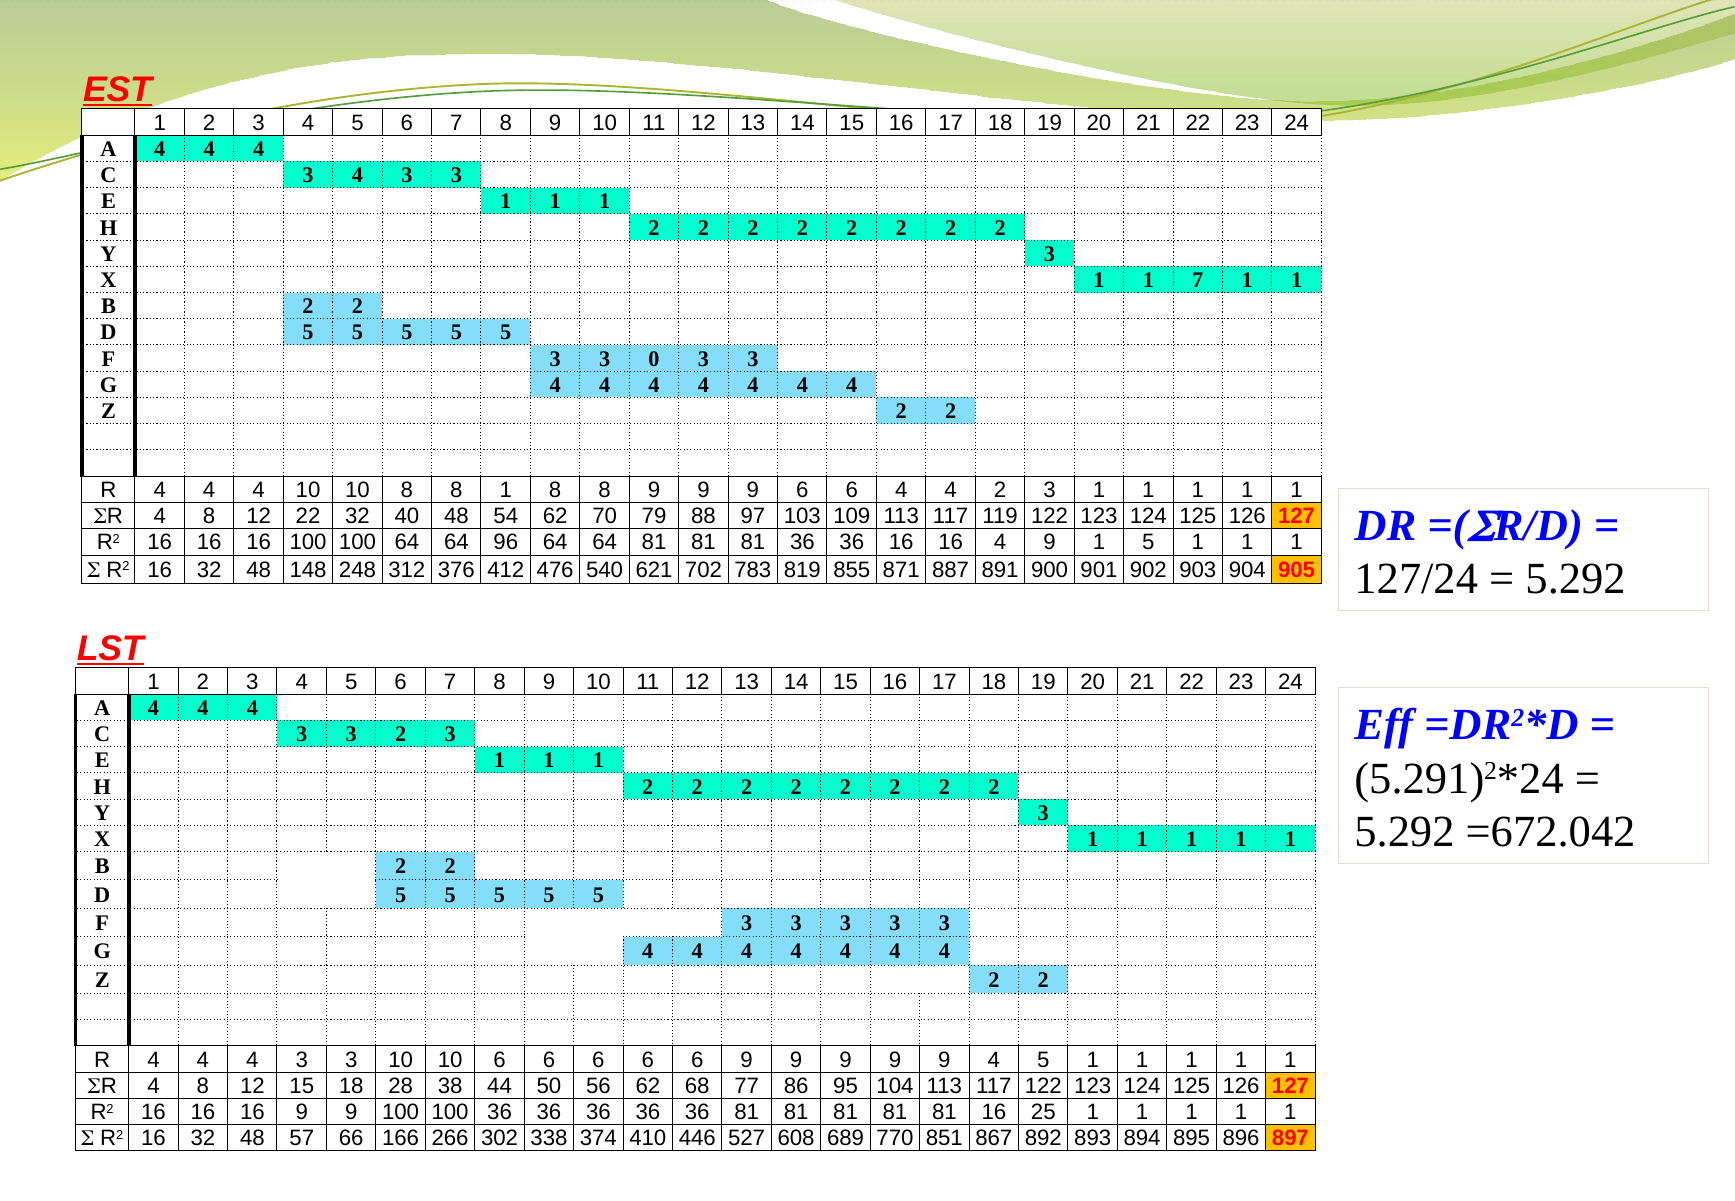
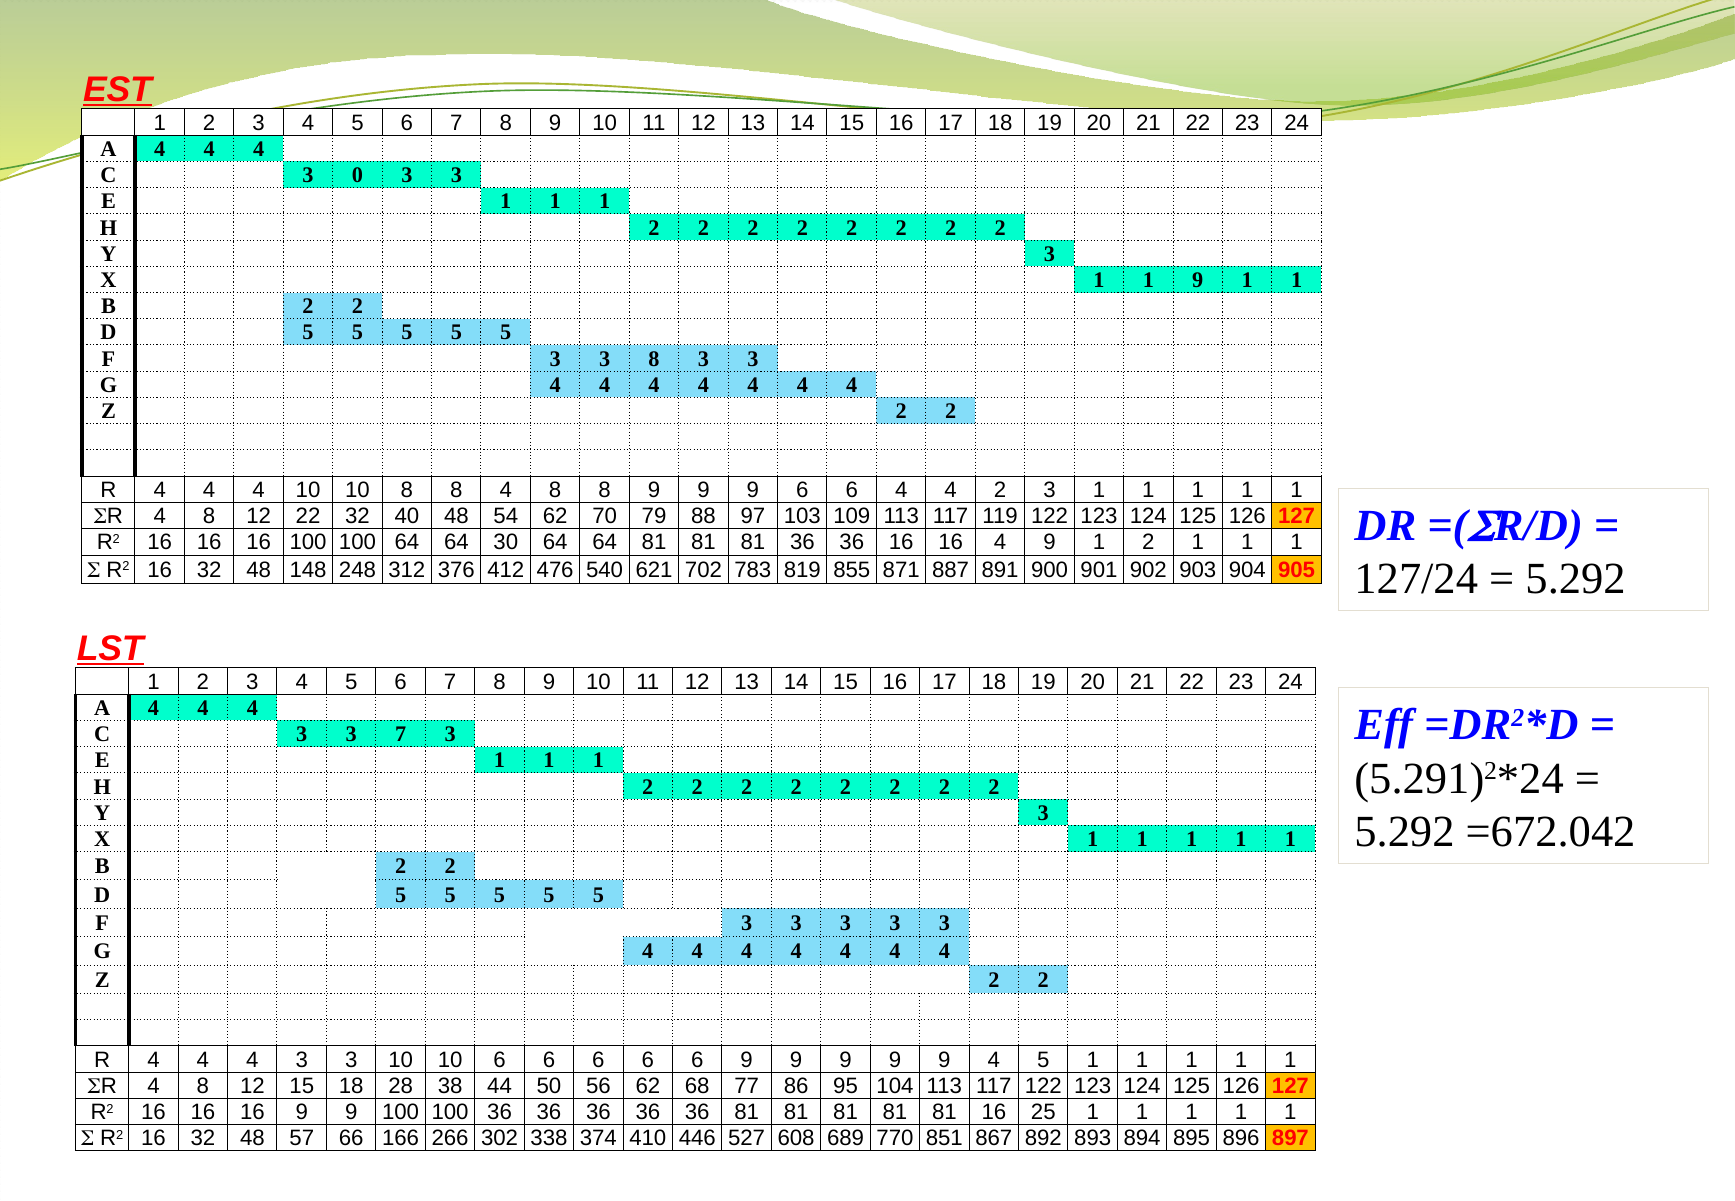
C 3 4: 4 -> 0
1 7: 7 -> 9
3 0: 0 -> 8
8 1: 1 -> 4
96: 96 -> 30
9 1 5: 5 -> 2
3 2: 2 -> 7
